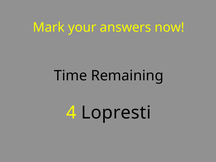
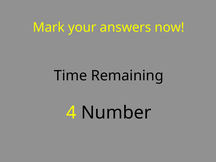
Lopresti: Lopresti -> Number
